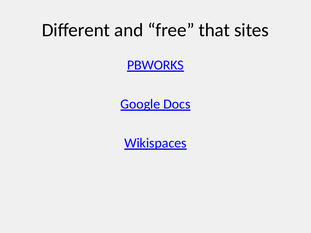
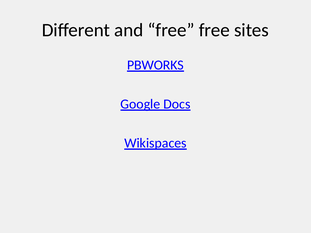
free that: that -> free
